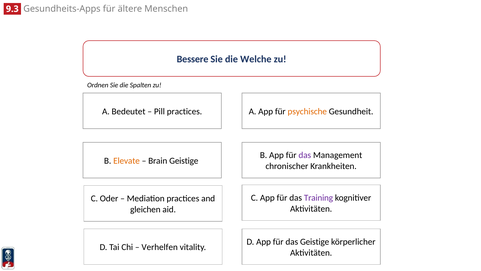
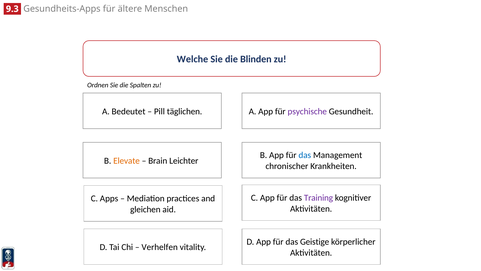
Bessere: Bessere -> Welche
Welche: Welche -> Blinden
Pill practices: practices -> täglichen
psychische colour: orange -> purple
das at (305, 155) colour: purple -> blue
Brain Geistige: Geistige -> Leichter
Oder: Oder -> Apps
